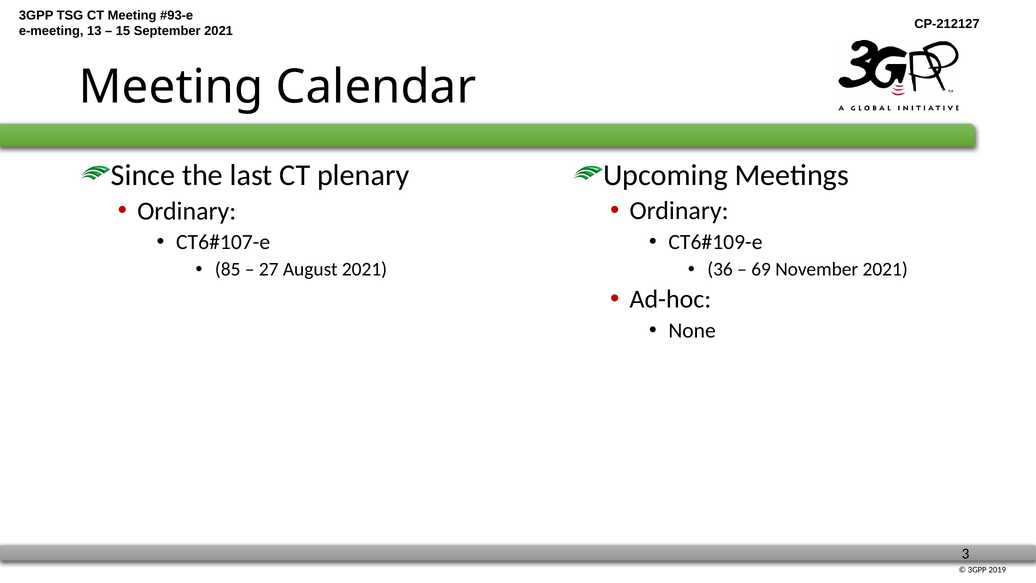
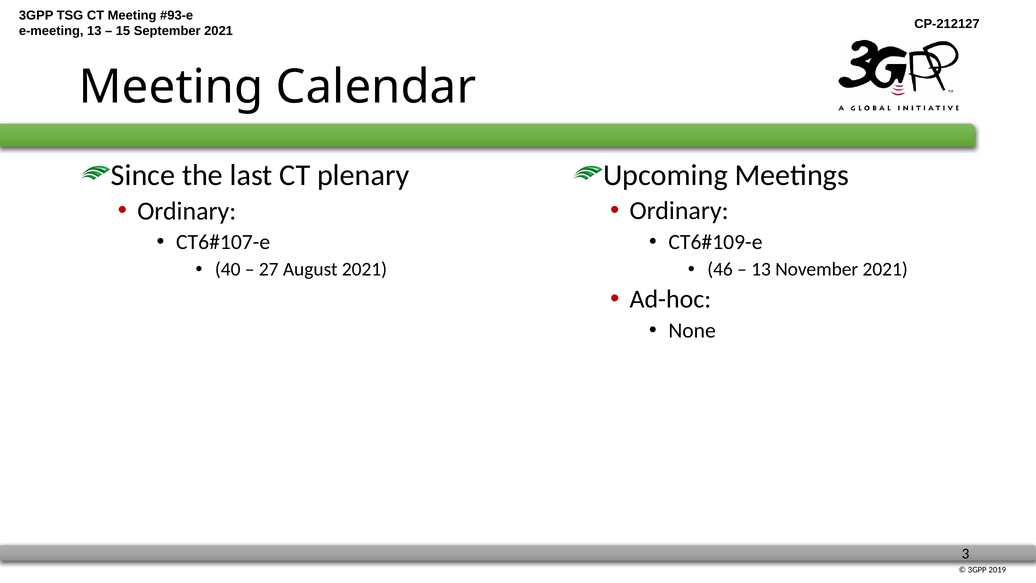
85: 85 -> 40
36: 36 -> 46
69 at (761, 269): 69 -> 13
